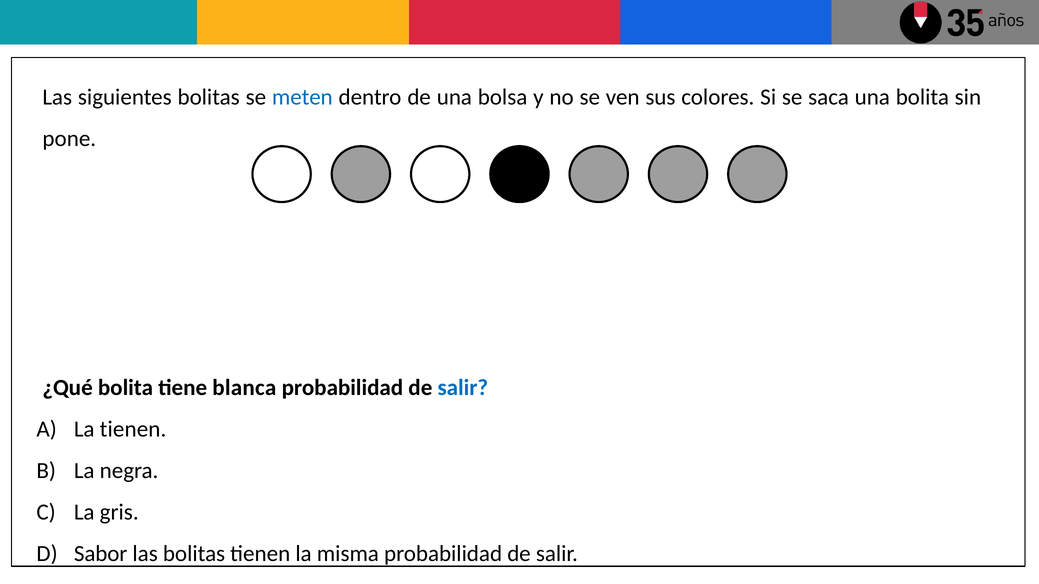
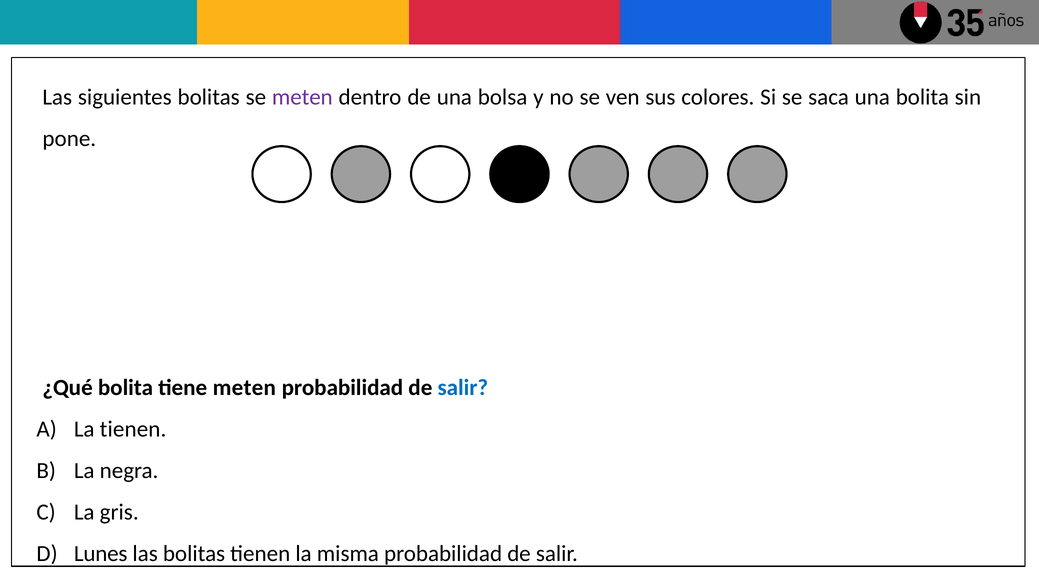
meten at (302, 97) colour: blue -> purple
tiene blanca: blanca -> meten
Sabor: Sabor -> Lunes
